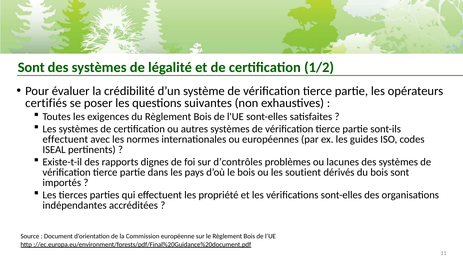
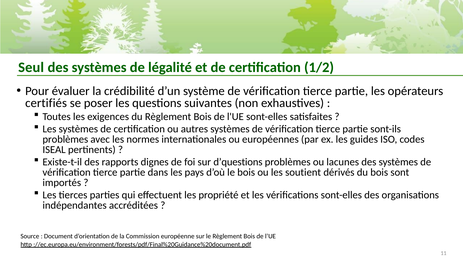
Sont at (31, 67): Sont -> Seul
effectuent at (65, 140): effectuent -> problèmes
d’contrôles: d’contrôles -> d’questions
